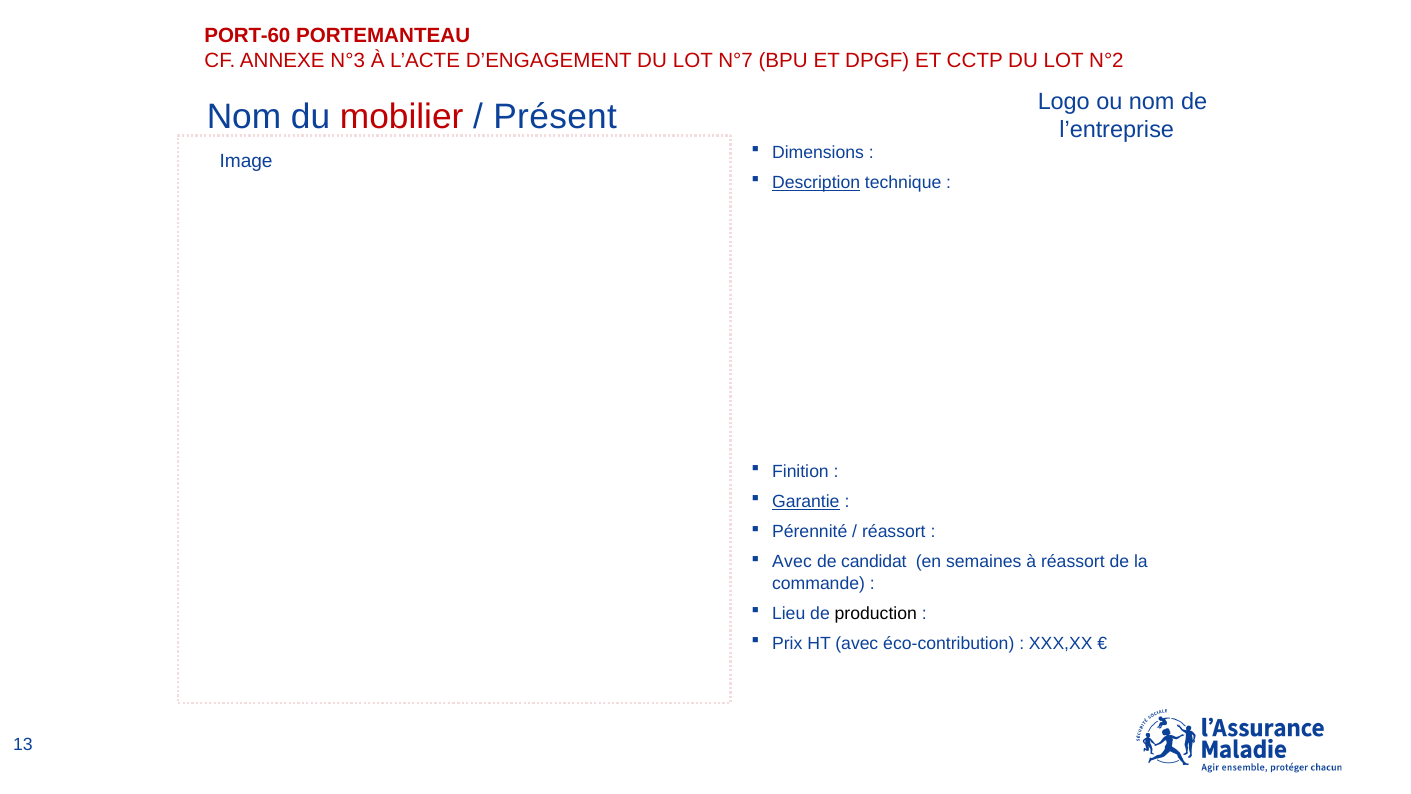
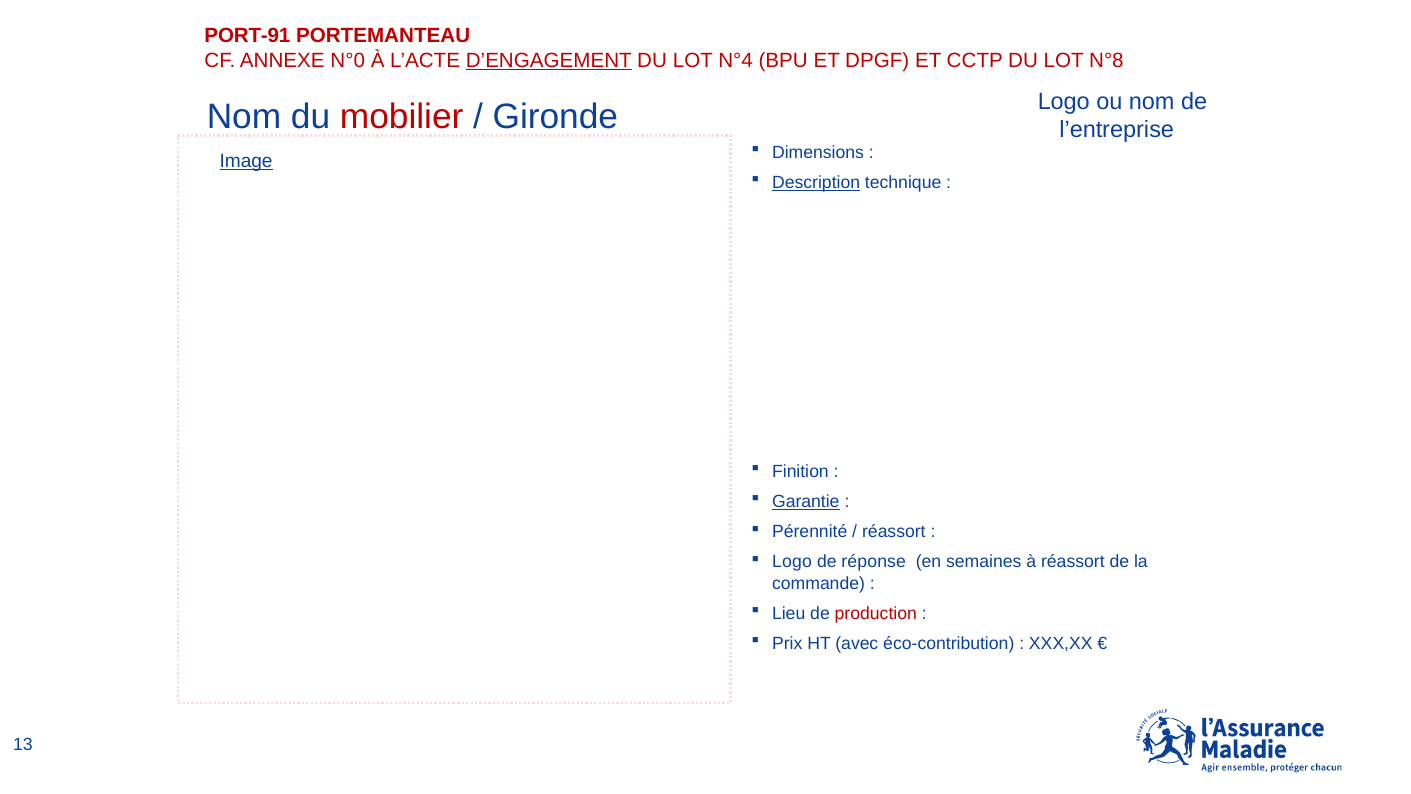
PORT-60: PORT-60 -> PORT-91
N°3: N°3 -> N°0
D’ENGAGEMENT underline: none -> present
N°7: N°7 -> N°4
N°2: N°2 -> N°8
Présent: Présent -> Gironde
Image underline: none -> present
Avec at (792, 562): Avec -> Logo
candidat: candidat -> réponse
production colour: black -> red
